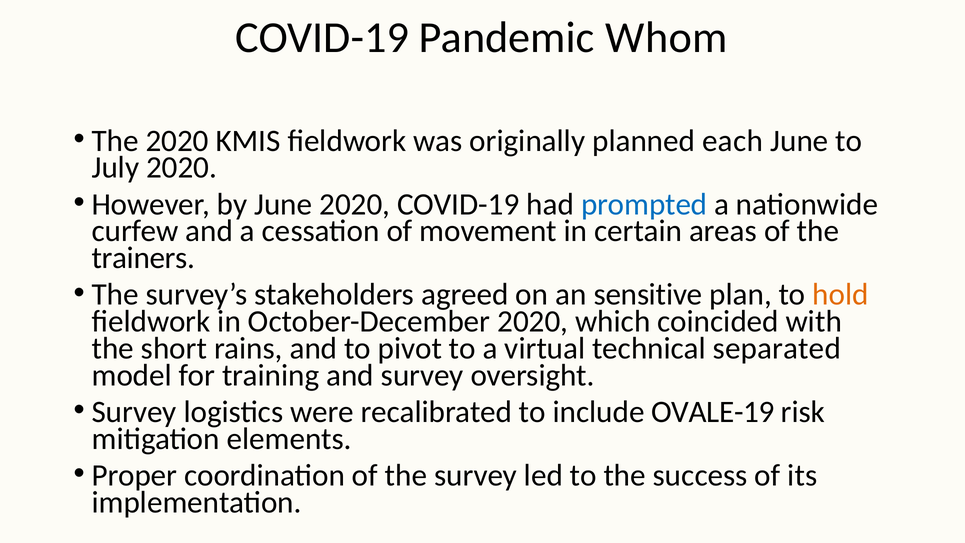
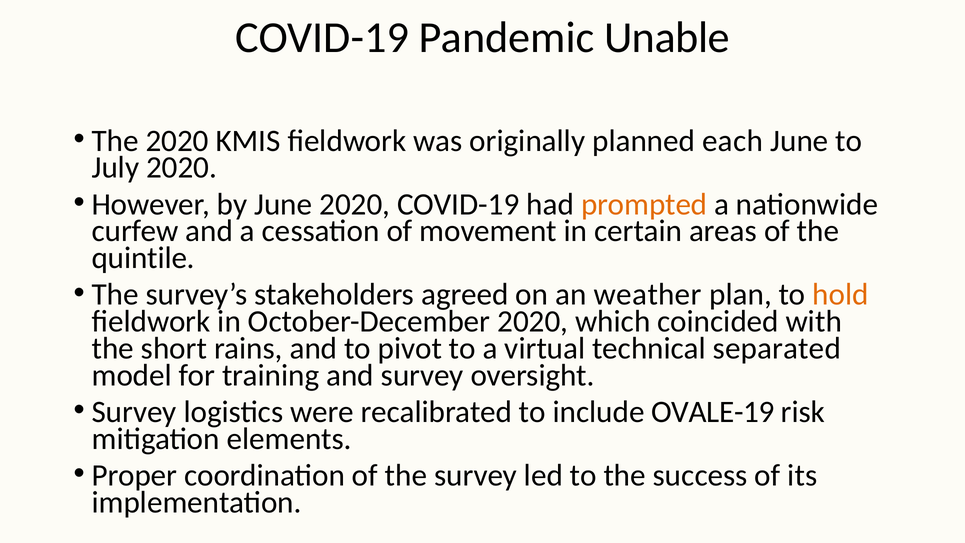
Whom: Whom -> Unable
prompted colour: blue -> orange
trainers: trainers -> quintile
sensitive: sensitive -> weather
